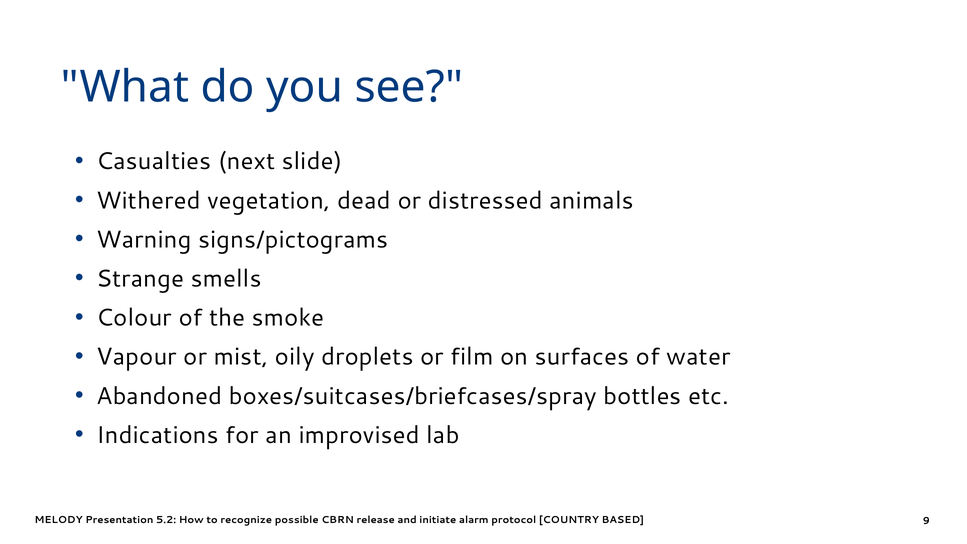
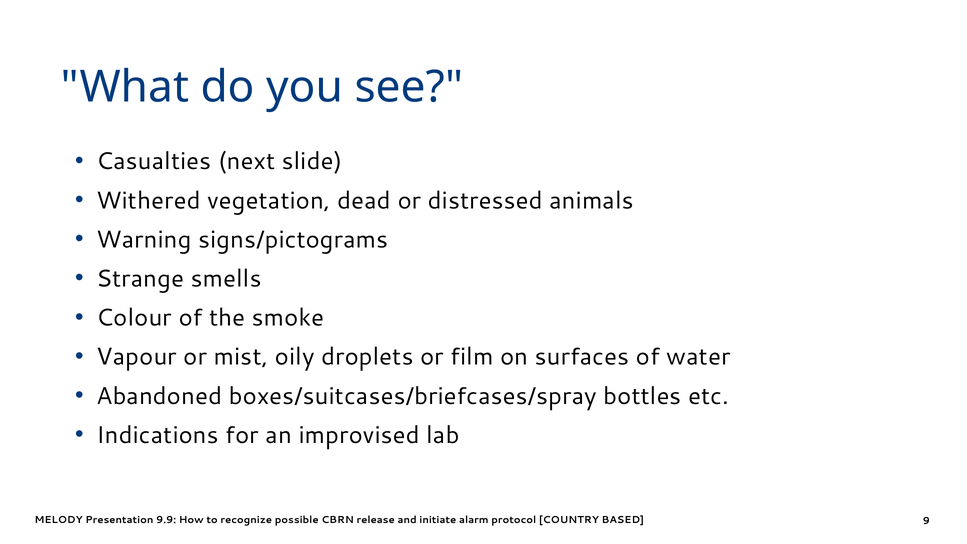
5.2: 5.2 -> 9.9
